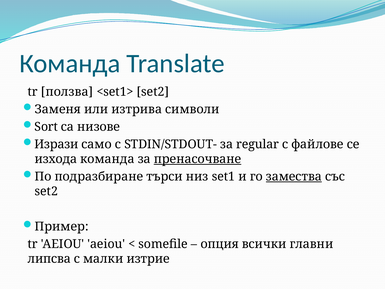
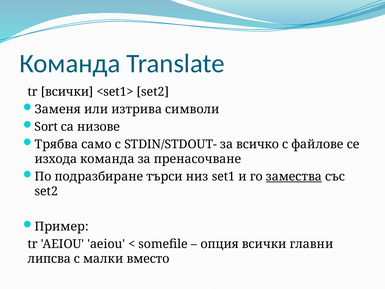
tr ползва: ползва -> всички
Изрази: Изрази -> Трябва
regular: regular -> всичко
пренасочване underline: present -> none
изтрие: изтрие -> вместо
